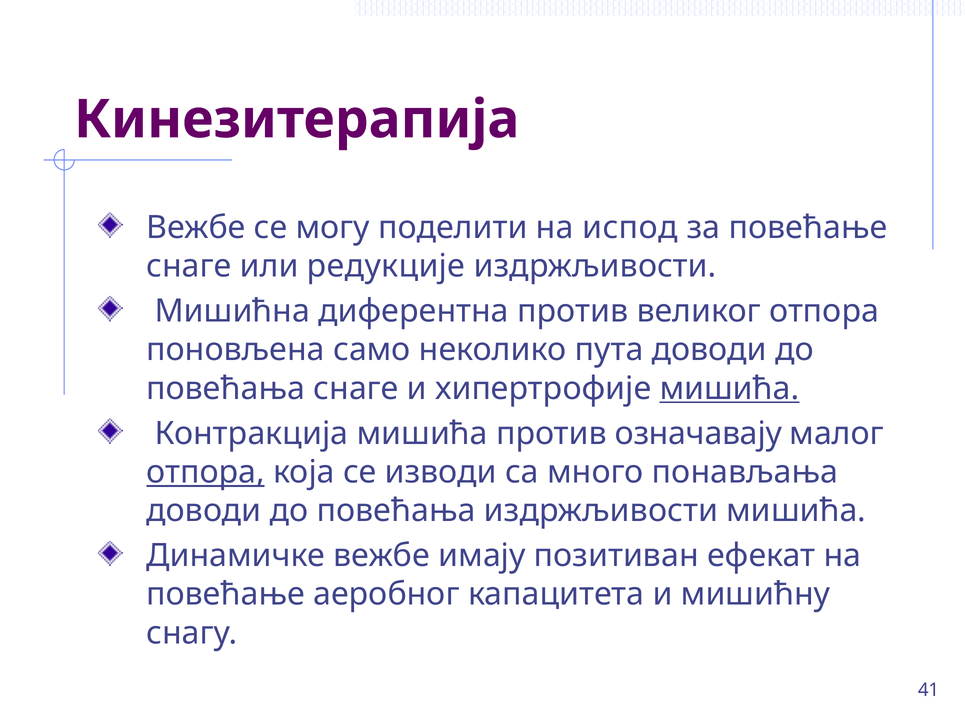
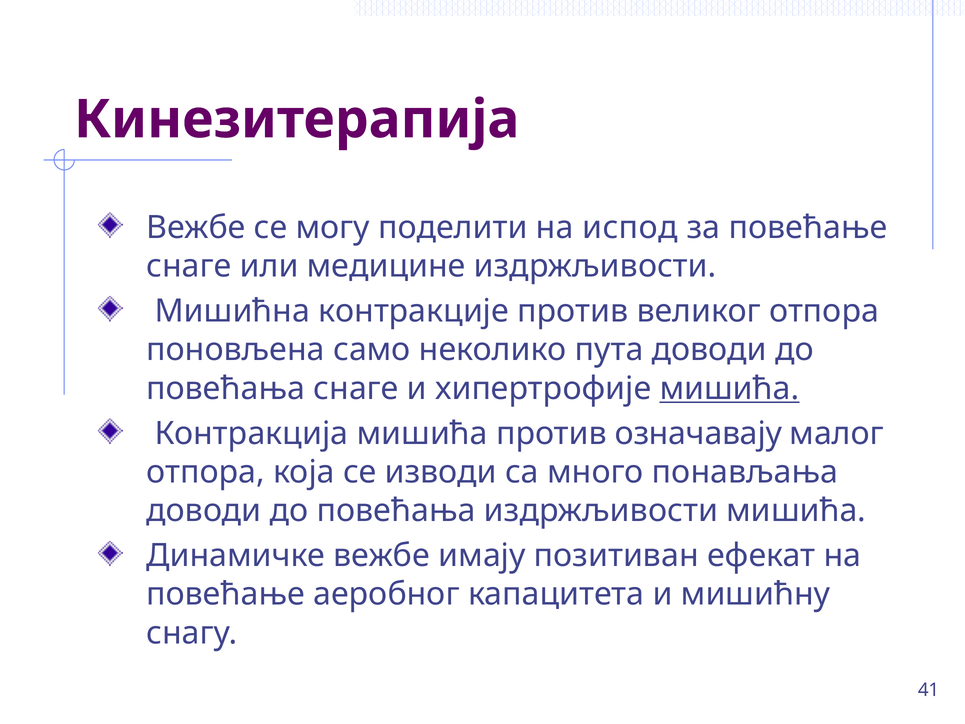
редукције: редукције -> медицине
диферентна: диферентна -> контракције
отпора at (206, 472) underline: present -> none
